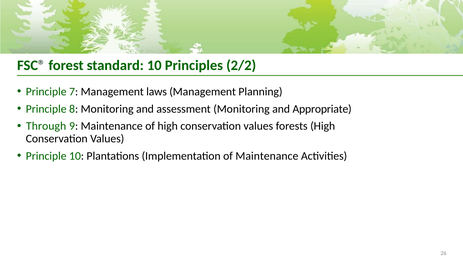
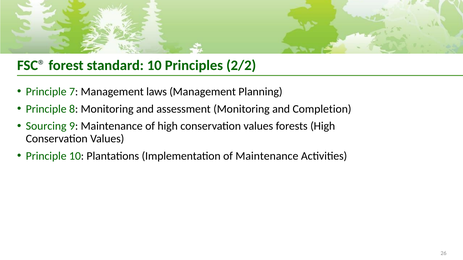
Appropriate: Appropriate -> Completion
Through: Through -> Sourcing
